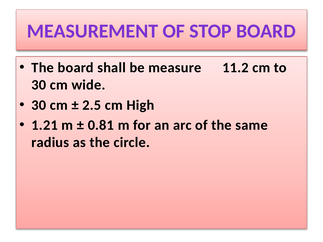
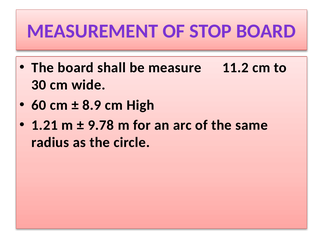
30 at (39, 105): 30 -> 60
2.5: 2.5 -> 8.9
0.81: 0.81 -> 9.78
